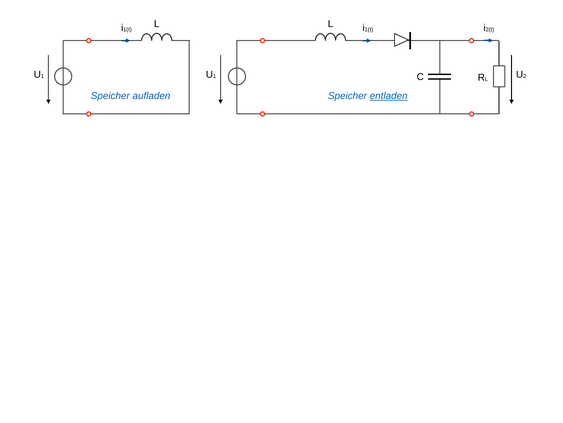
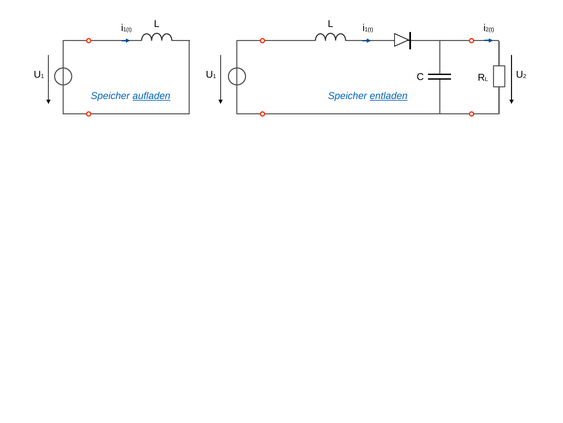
aufladen underline: none -> present
